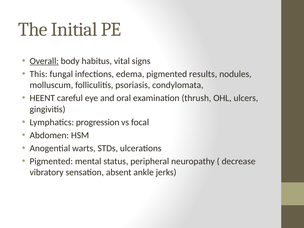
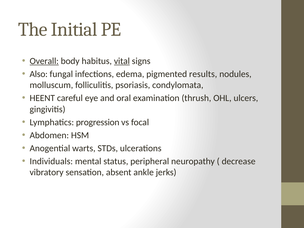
vital underline: none -> present
This: This -> Also
Pigmented at (51, 161): Pigmented -> Individuals
